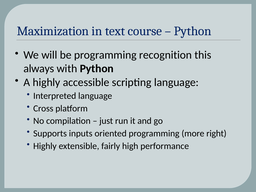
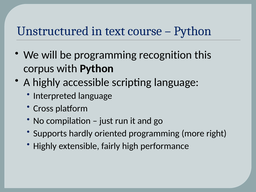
Maximization: Maximization -> Unstructured
always: always -> corpus
inputs: inputs -> hardly
